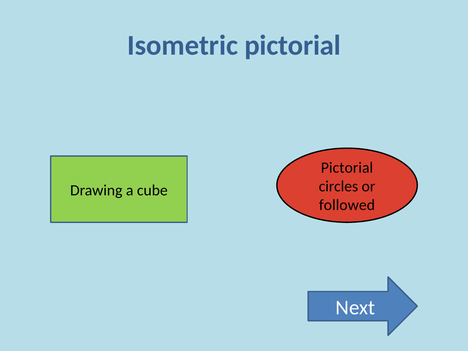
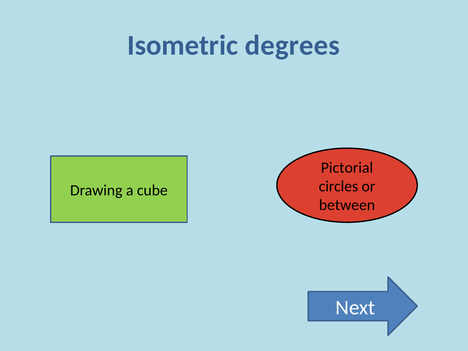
Isometric pictorial: pictorial -> degrees
followed: followed -> between
